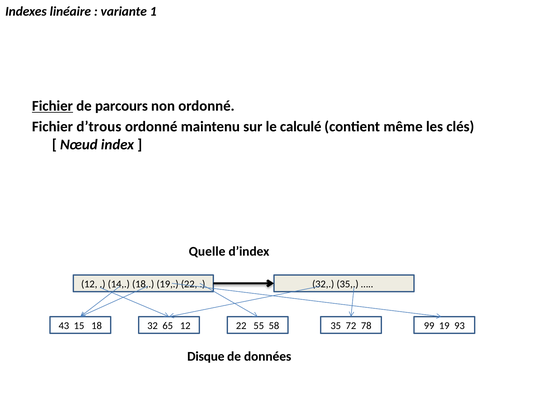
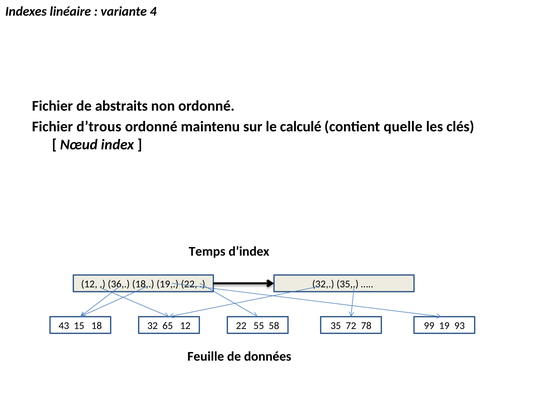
1: 1 -> 4
Fichier at (52, 106) underline: present -> none
parcours: parcours -> abstraits
même: même -> quelle
Quelle: Quelle -> Temps
14: 14 -> 36
Disque: Disque -> Feuille
